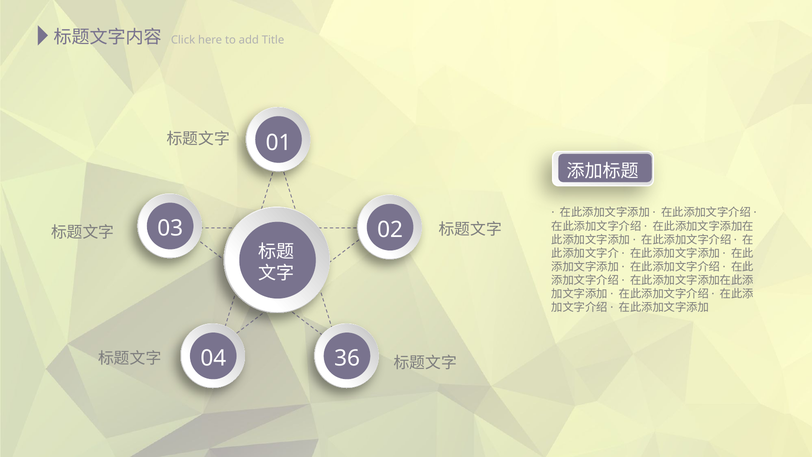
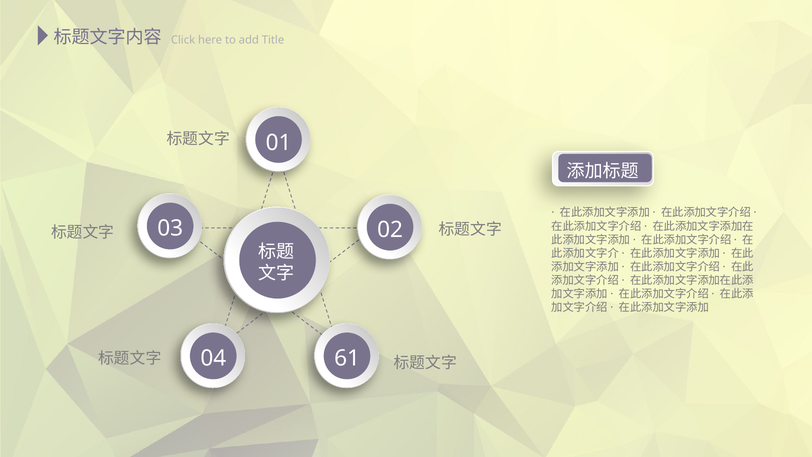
36: 36 -> 61
